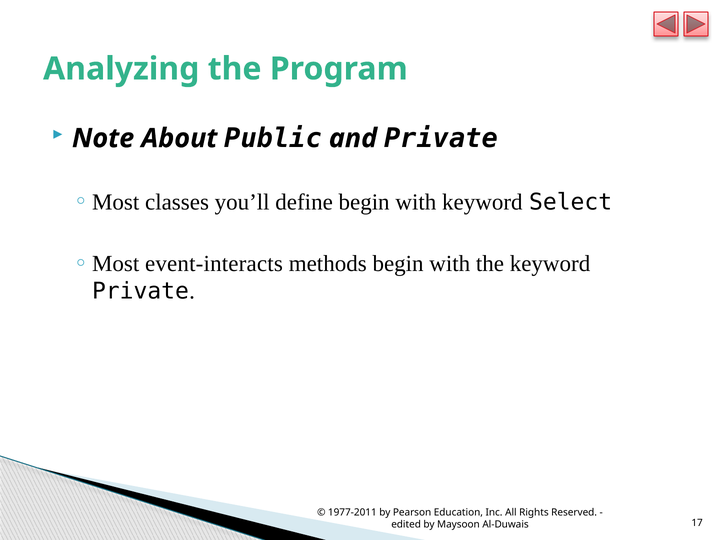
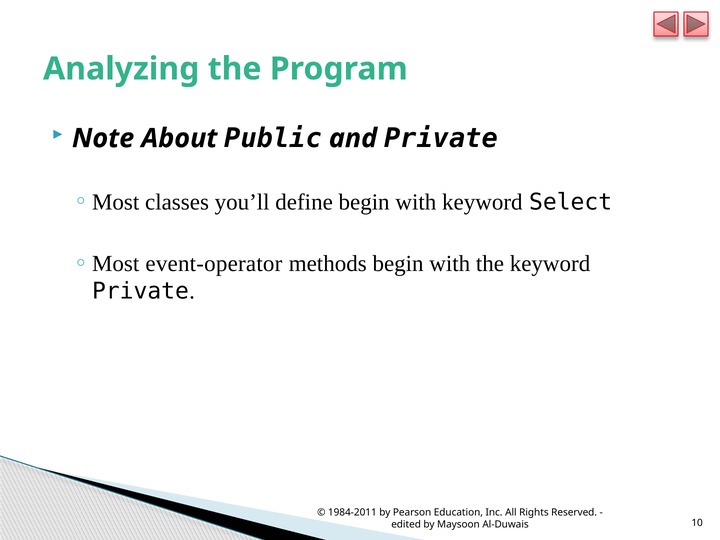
event-interacts: event-interacts -> event-operator
1977-2011: 1977-2011 -> 1984-2011
17: 17 -> 10
